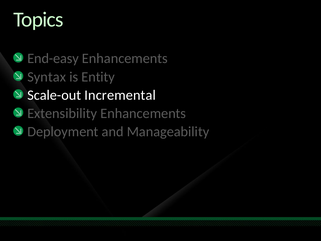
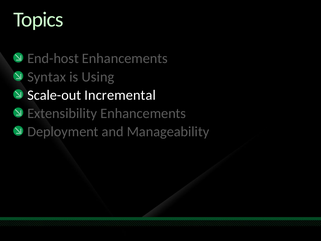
End-easy: End-easy -> End-host
Entity: Entity -> Using
